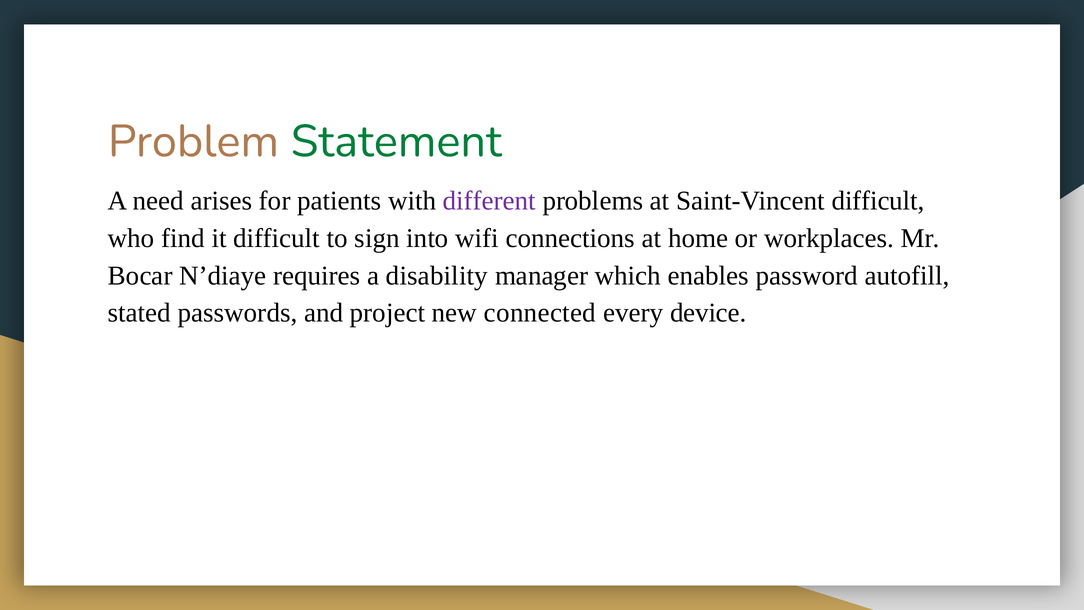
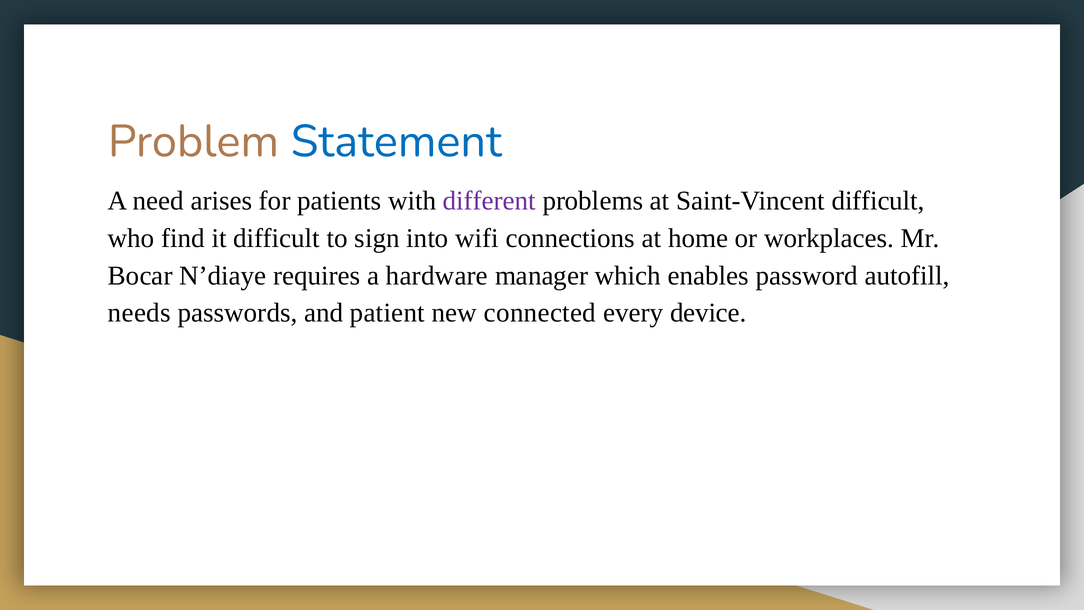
Statement colour: green -> blue
disability: disability -> hardware
stated: stated -> needs
project: project -> patient
